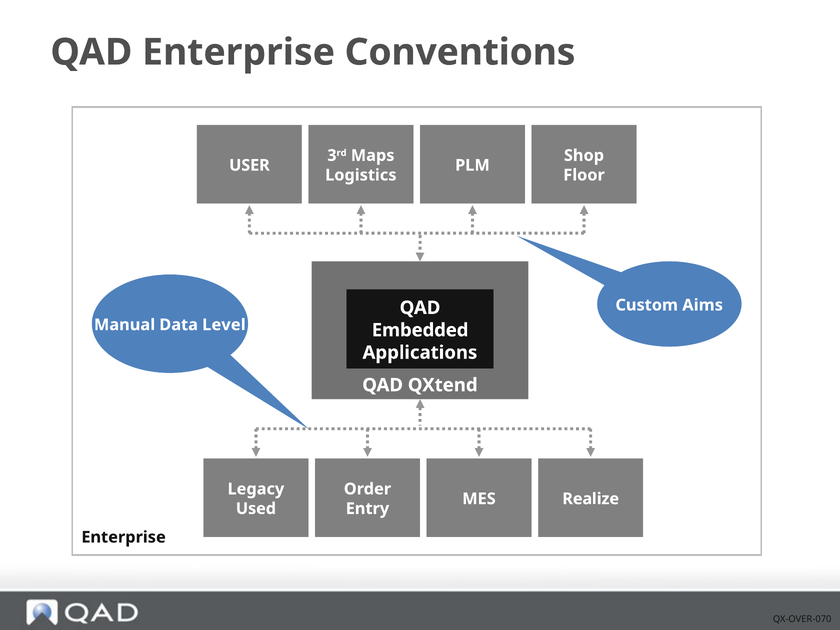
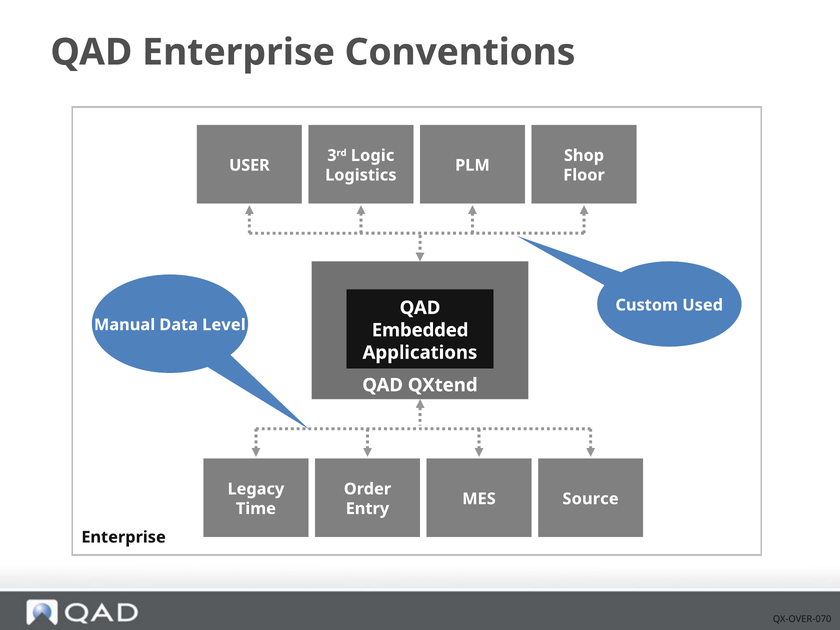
Maps: Maps -> Logic
Aims: Aims -> Used
Realize: Realize -> Source
Used: Used -> Time
